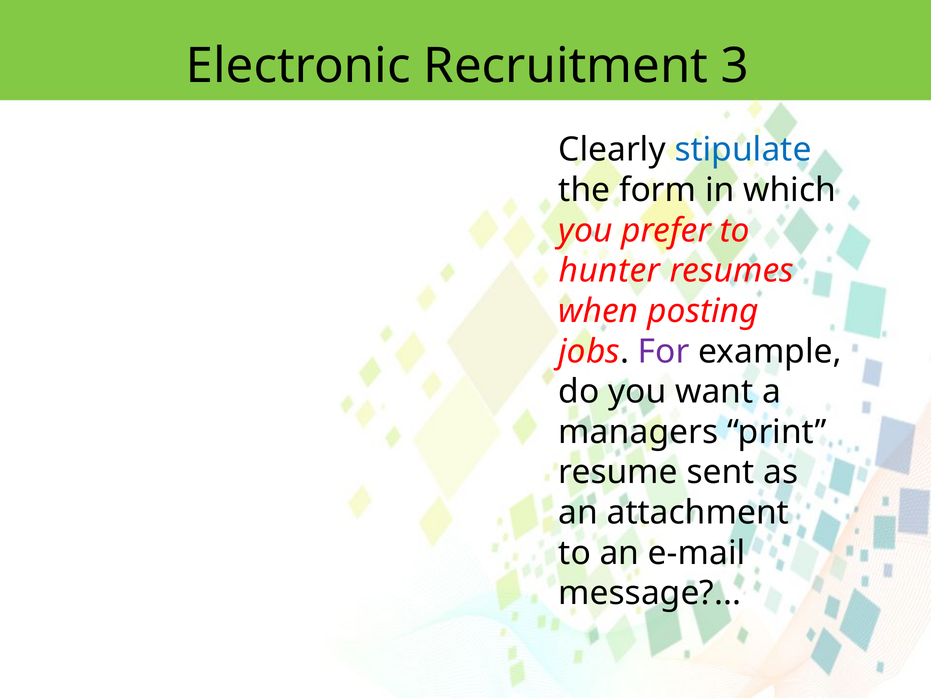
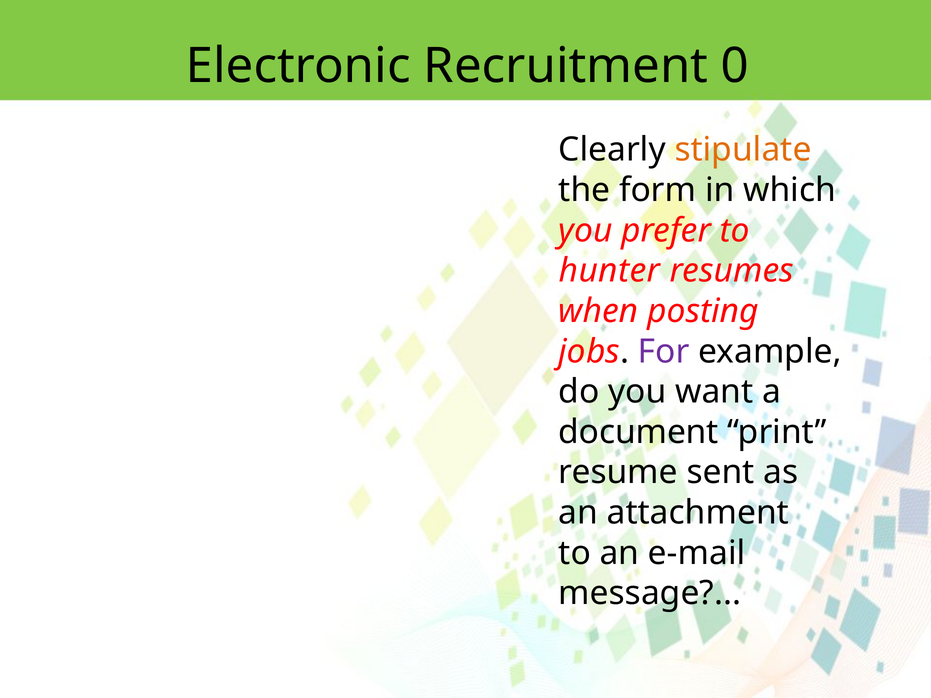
3: 3 -> 0
stipulate colour: blue -> orange
managers: managers -> document
